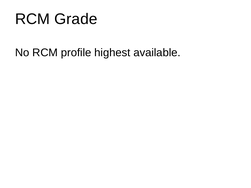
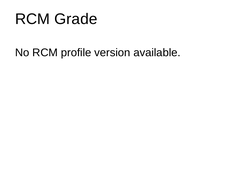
highest: highest -> version
